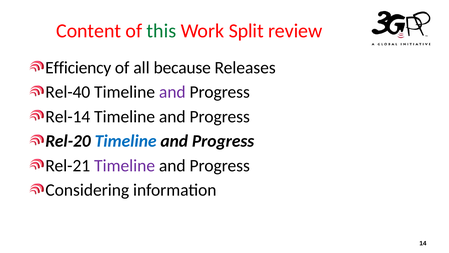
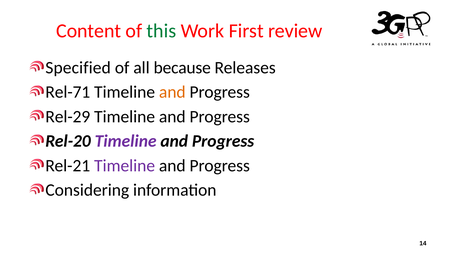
Split: Split -> First
Efficiency: Efficiency -> Specified
Rel-40: Rel-40 -> Rel-71
and at (172, 92) colour: purple -> orange
Rel-14: Rel-14 -> Rel-29
Timeline at (126, 141) colour: blue -> purple
